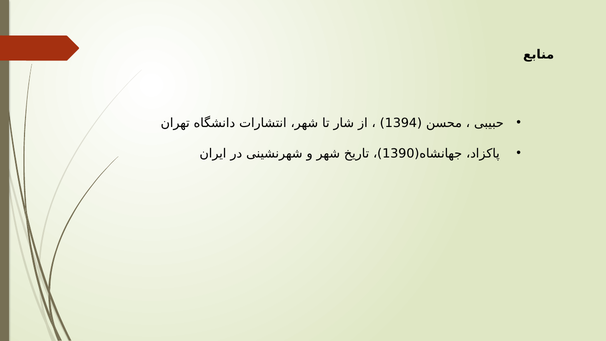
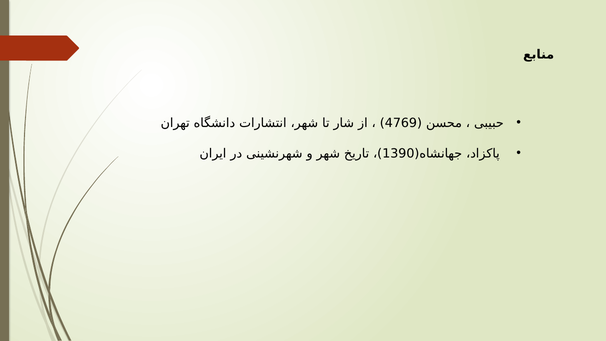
1394: 1394 -> 4769
